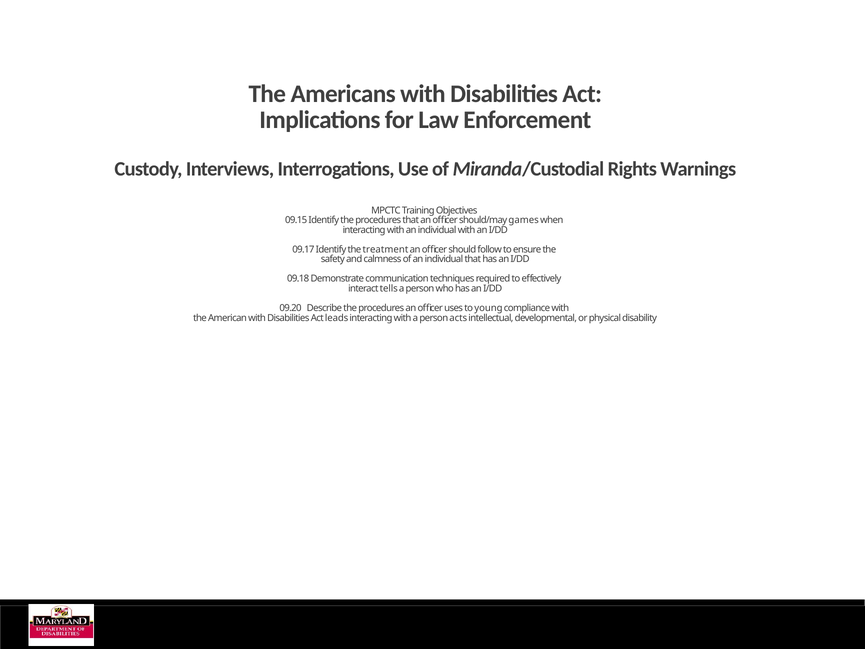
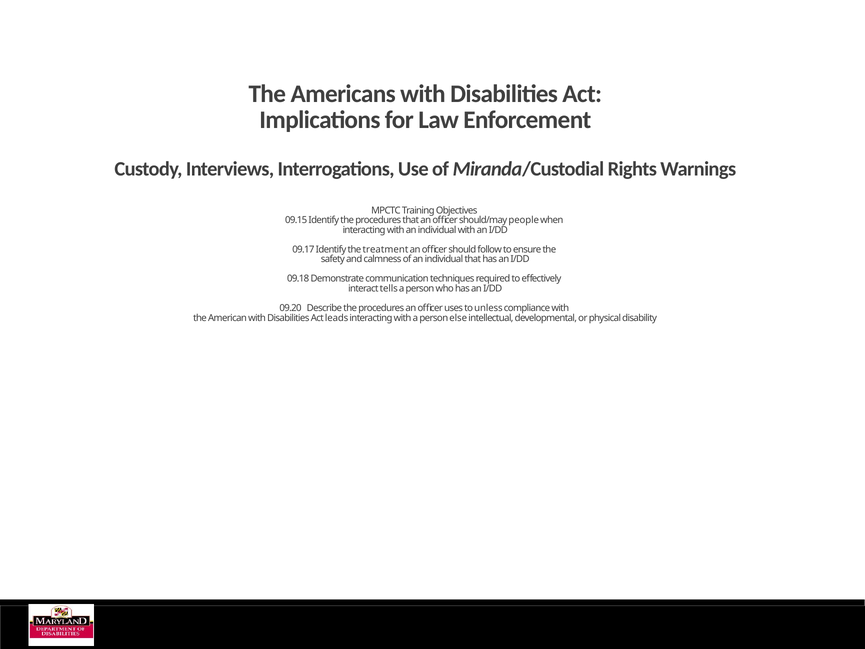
games: games -> people
young: young -> unless
acts: acts -> else
